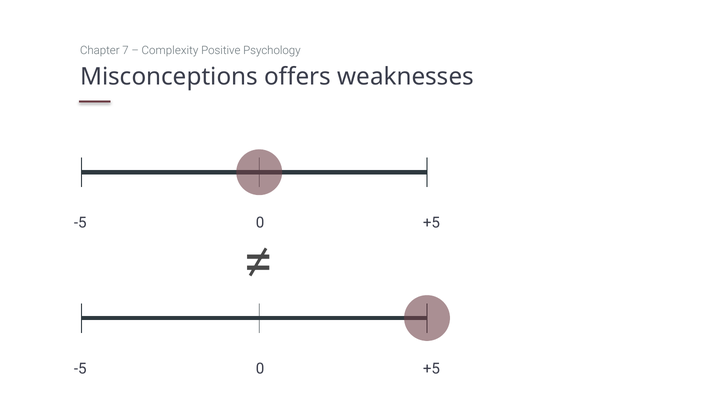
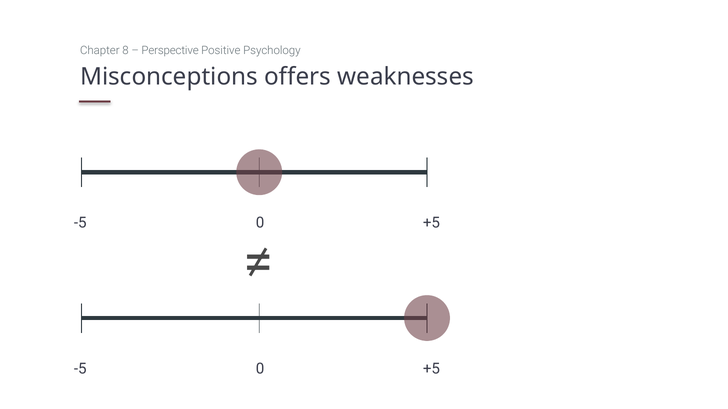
7: 7 -> 8
Complexity: Complexity -> Perspective
